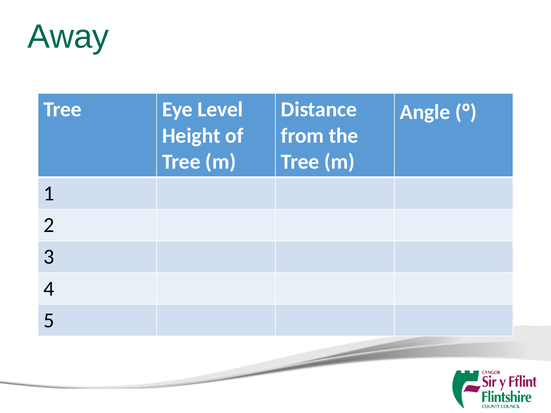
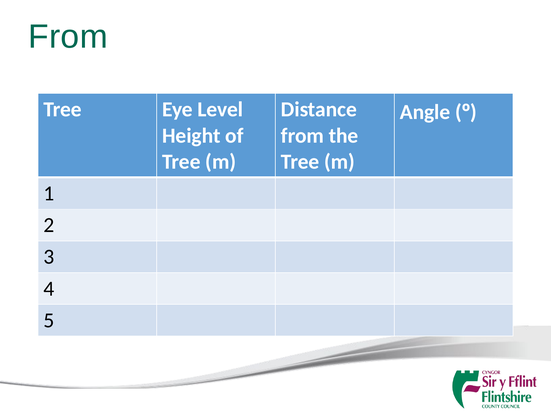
Away at (68, 37): Away -> From
